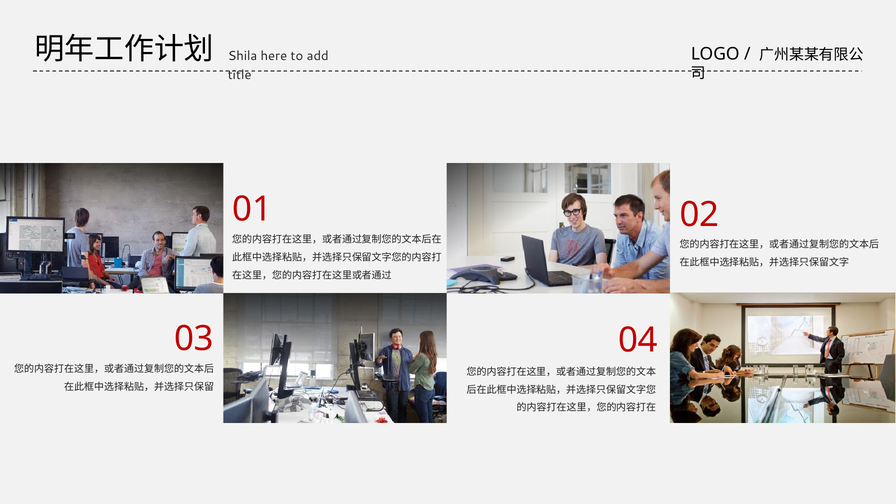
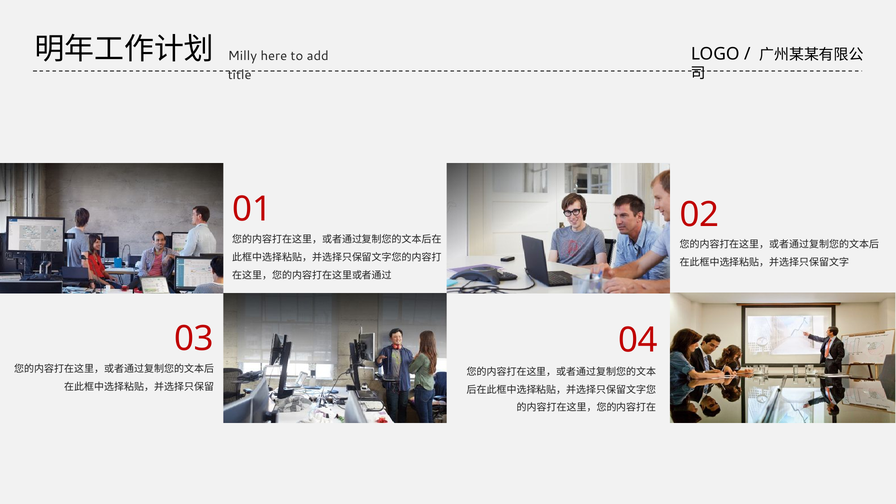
Shila: Shila -> Milly
